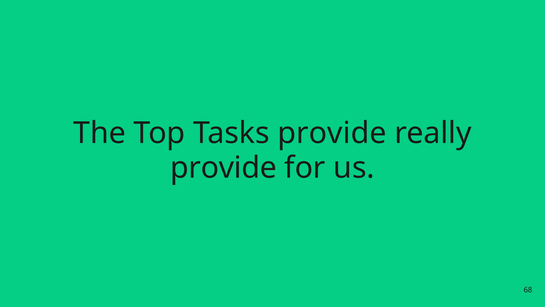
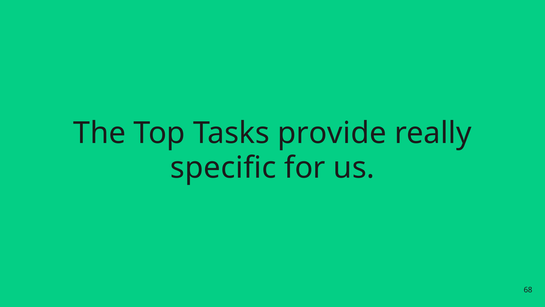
provide at (224, 168): provide -> specific
